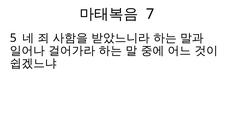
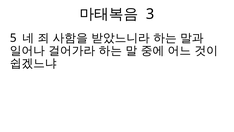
7: 7 -> 3
